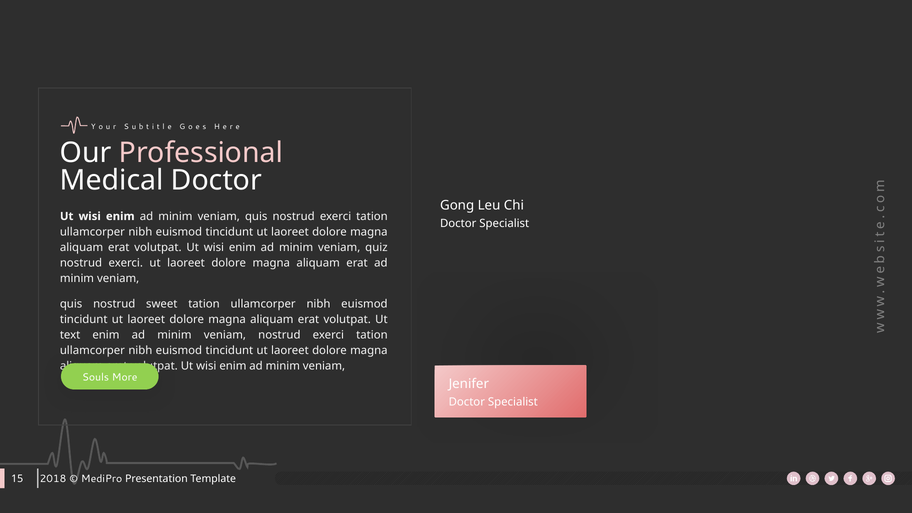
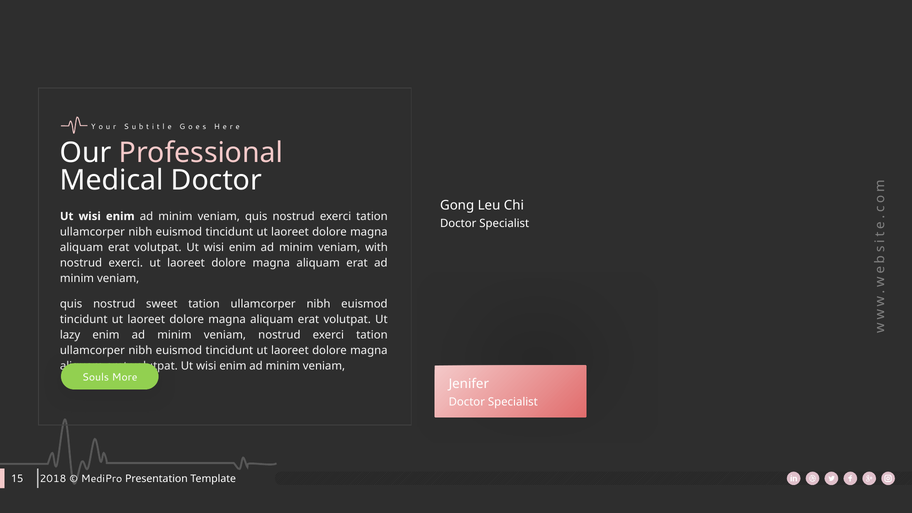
quiz: quiz -> with
text: text -> lazy
